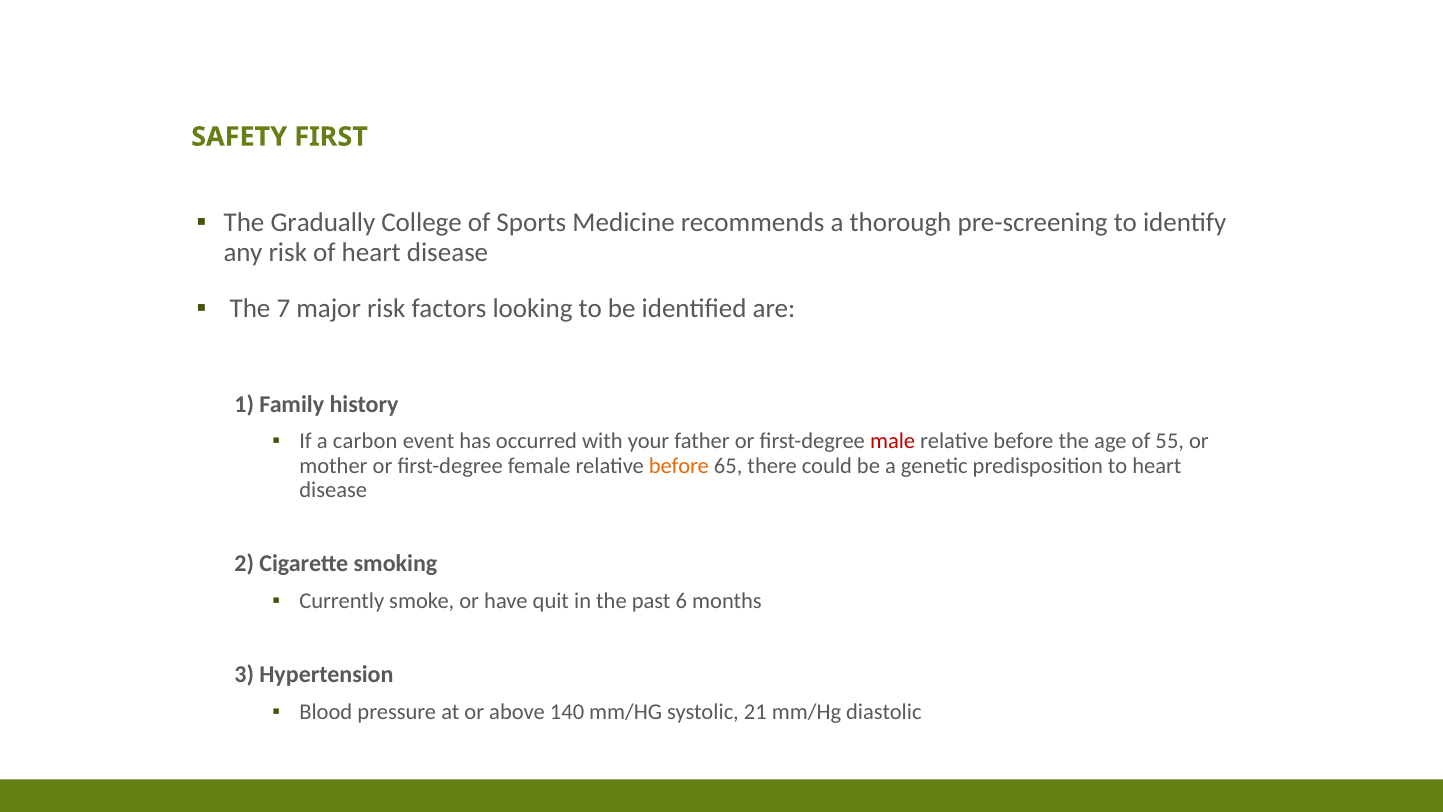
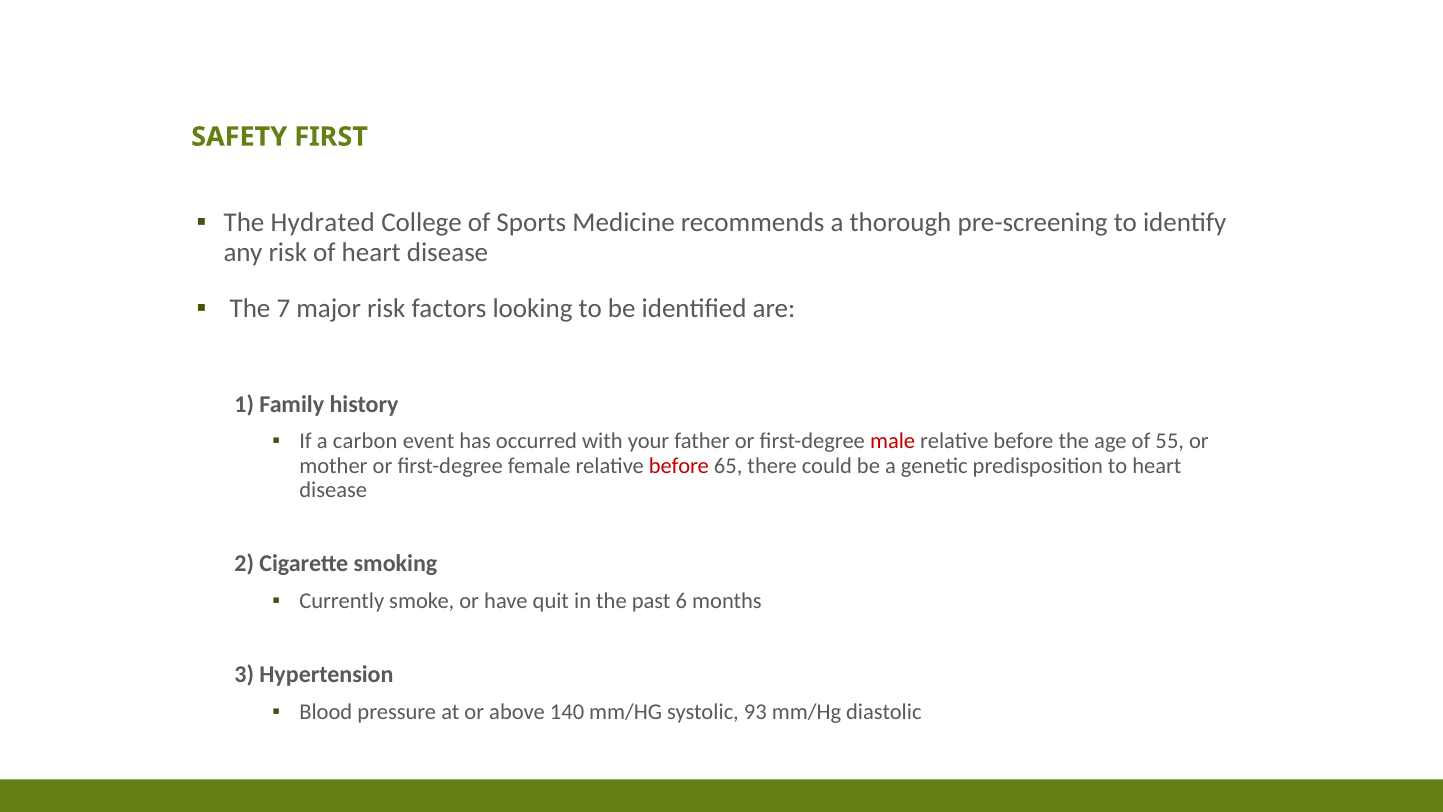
Gradually: Gradually -> Hydrated
before at (679, 466) colour: orange -> red
21: 21 -> 93
